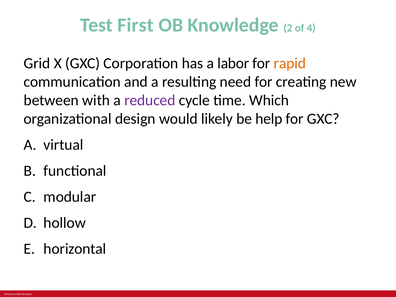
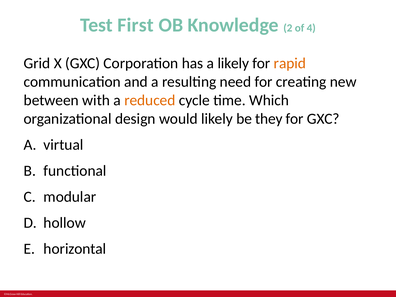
a labor: labor -> likely
reduced colour: purple -> orange
help: help -> they
